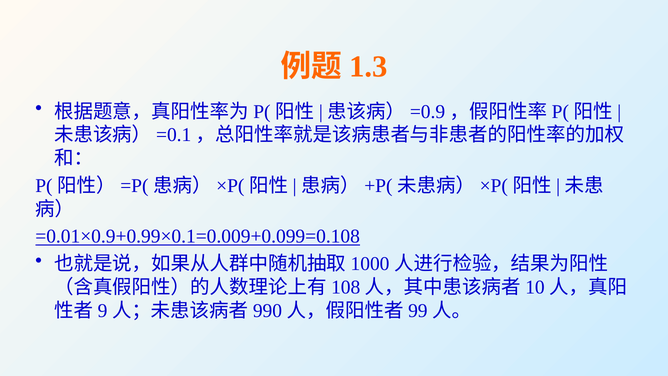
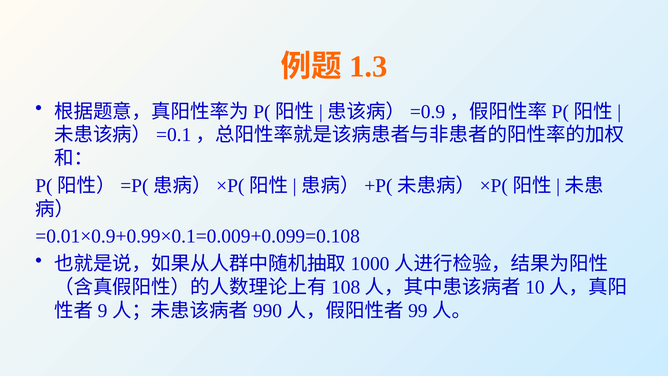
=0.01×0.9+0.99×0.1=0.009+0.099=0.108 underline: present -> none
